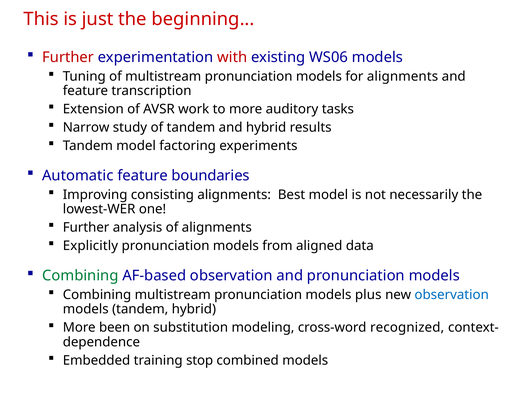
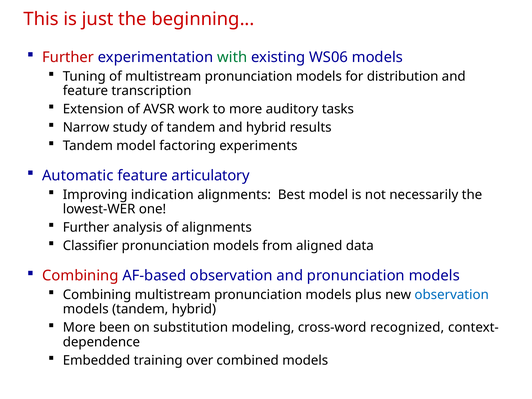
with colour: red -> green
for alignments: alignments -> distribution
boundaries: boundaries -> articulatory
consisting: consisting -> indication
Explicitly: Explicitly -> Classifier
Combining at (80, 276) colour: green -> red
stop: stop -> over
